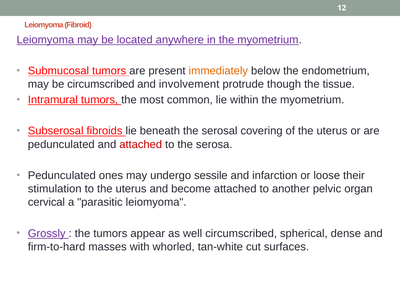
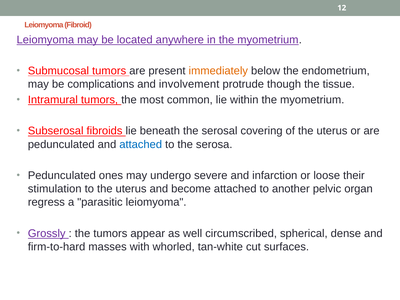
be circumscribed: circumscribed -> complications
attached at (141, 144) colour: red -> blue
sessile: sessile -> severe
cervical: cervical -> regress
